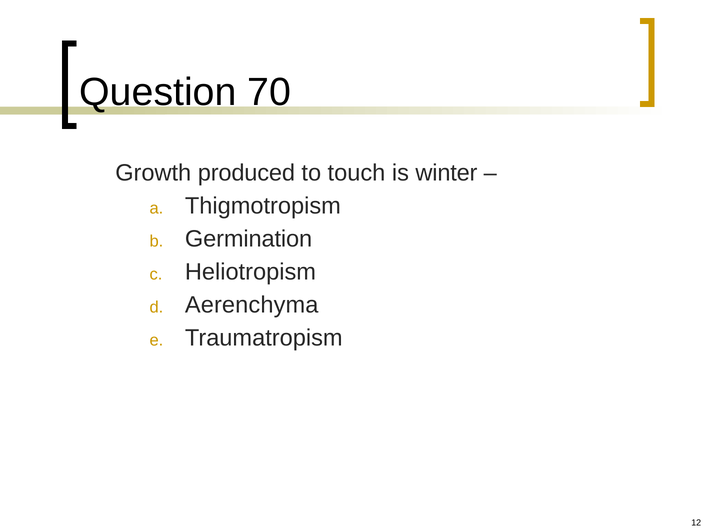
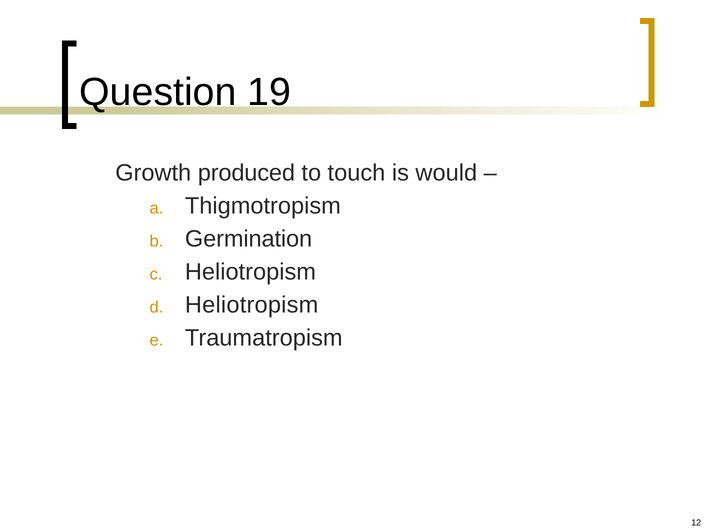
70: 70 -> 19
winter: winter -> would
Aerenchyma at (252, 305): Aerenchyma -> Heliotropism
